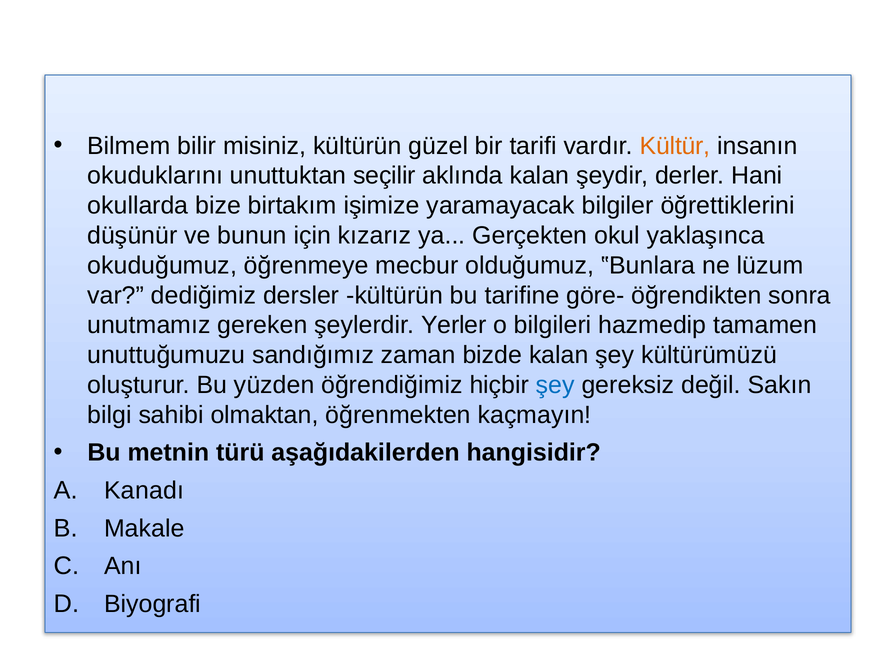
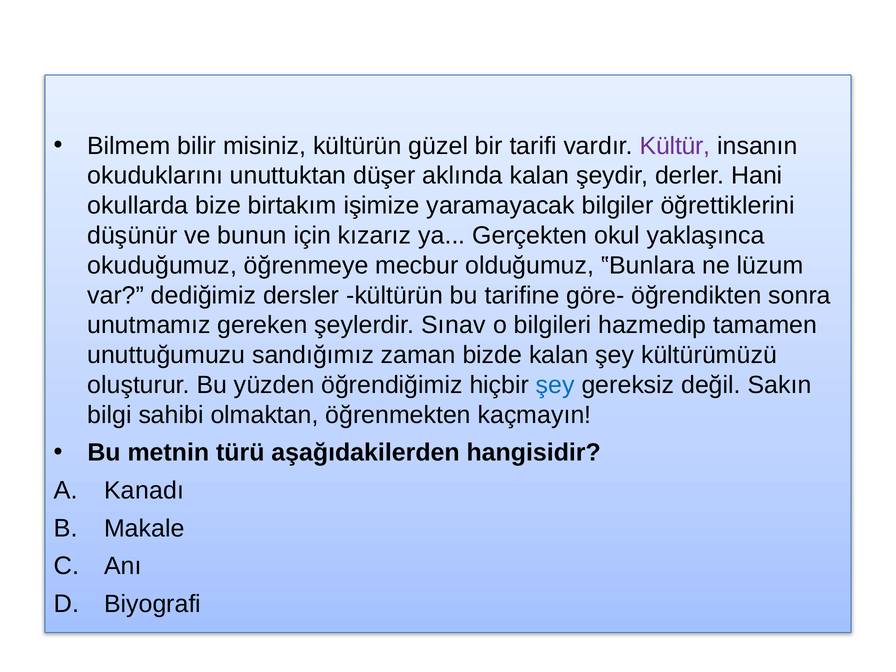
Kültür colour: orange -> purple
seçilir: seçilir -> düşer
Yerler: Yerler -> Sınav
